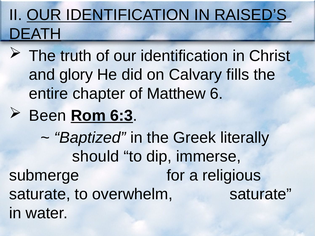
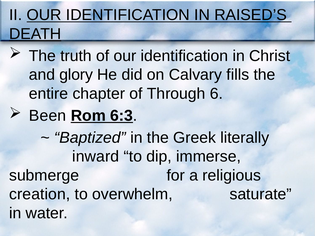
Matthew: Matthew -> Through
should: should -> inward
saturate at (40, 195): saturate -> creation
